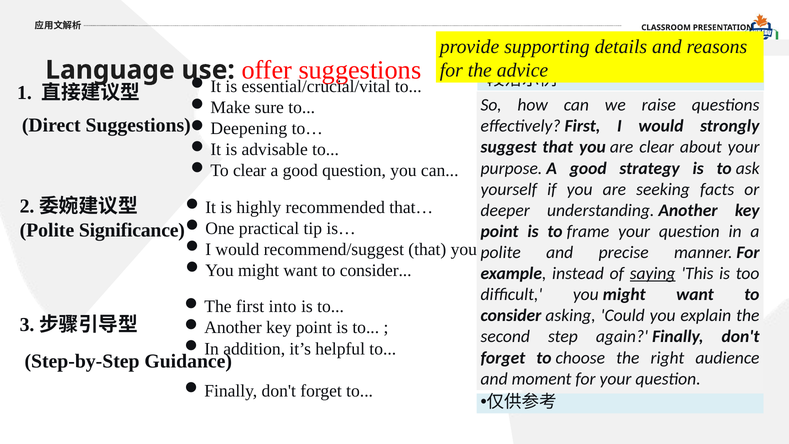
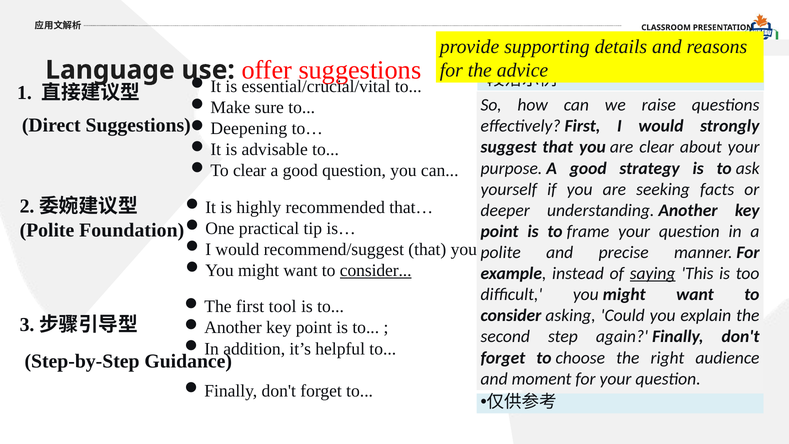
Significance: Significance -> Foundation
consider at (376, 270) underline: none -> present
into: into -> tool
